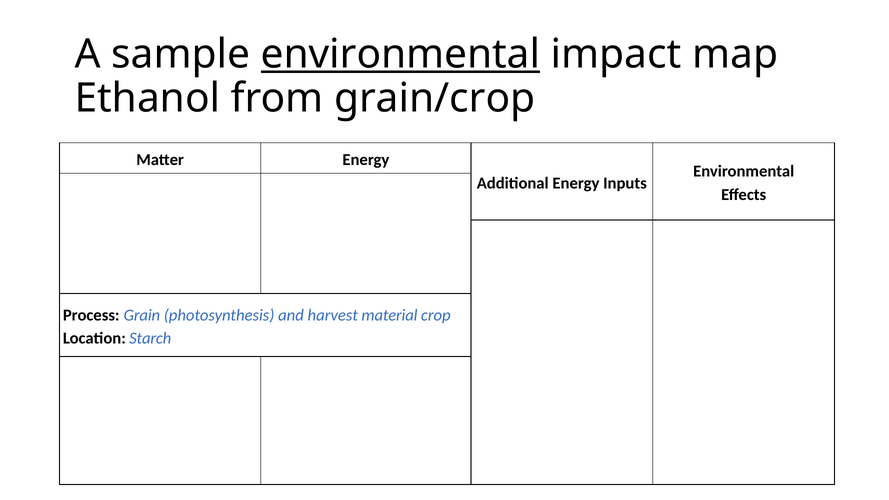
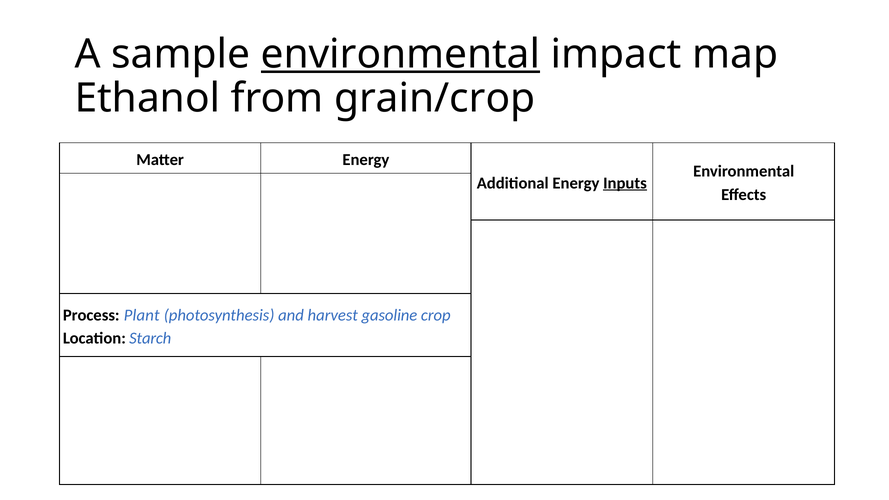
Inputs underline: none -> present
Grain: Grain -> Plant
material: material -> gasoline
